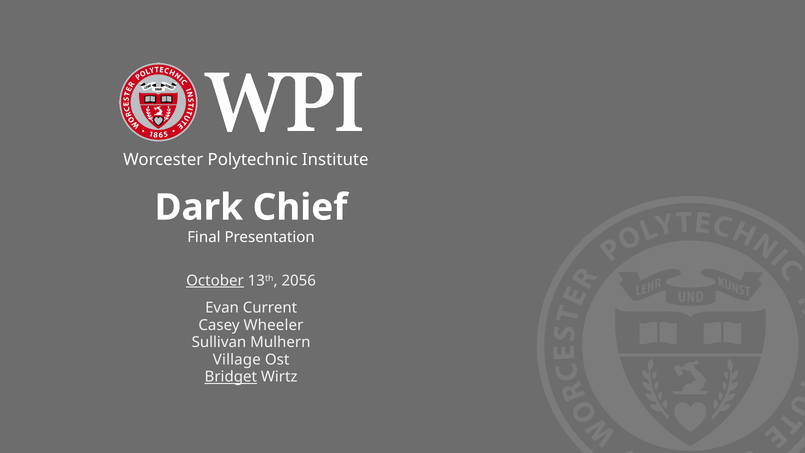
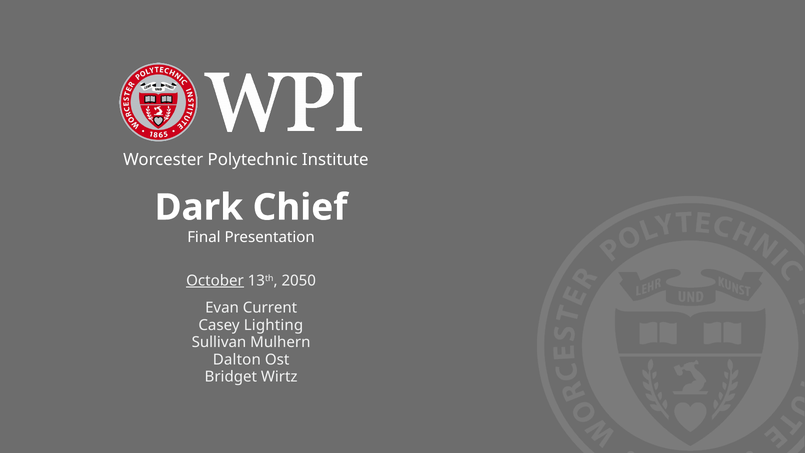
2056: 2056 -> 2050
Wheeler: Wheeler -> Lighting
Village: Village -> Dalton
Bridget underline: present -> none
